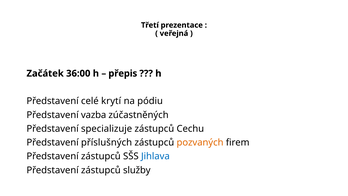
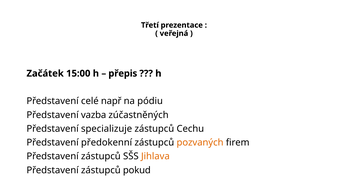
36:00: 36:00 -> 15:00
krytí: krytí -> např
příslušných: příslušných -> předokenní
Jihlava colour: blue -> orange
služby: služby -> pokud
